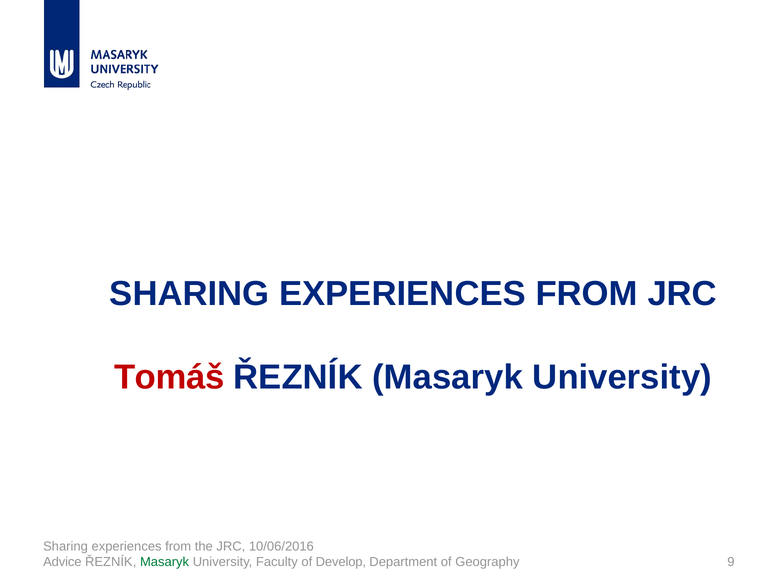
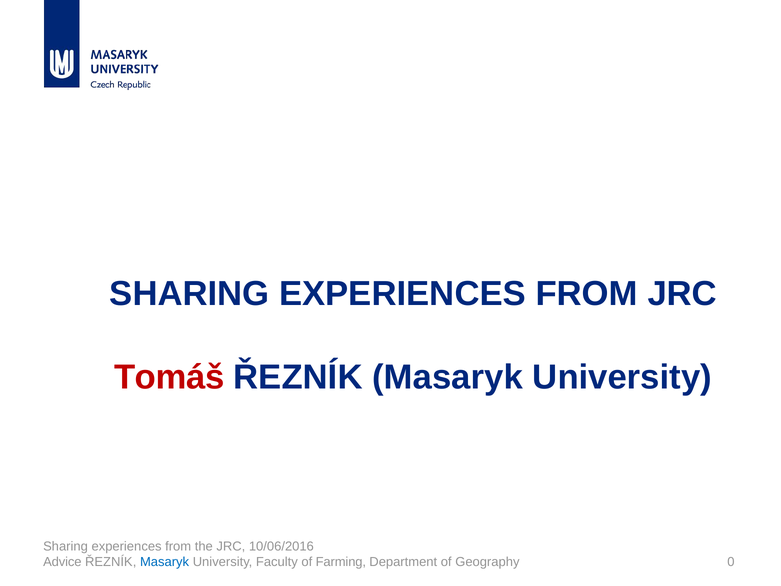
Masaryk at (165, 562) colour: green -> blue
Develop: Develop -> Farming
9: 9 -> 0
